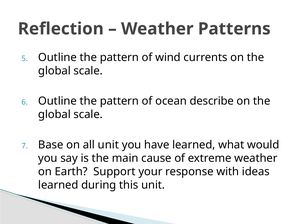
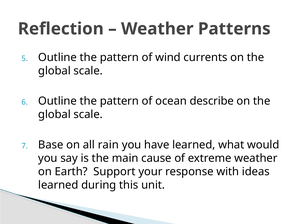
all unit: unit -> rain
